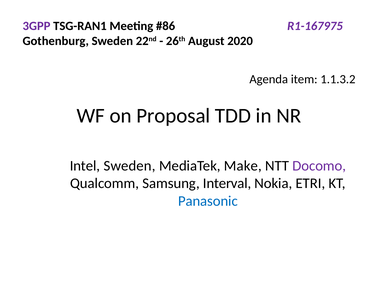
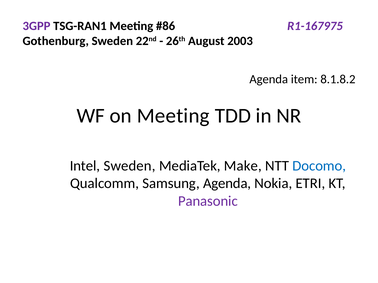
2020: 2020 -> 2003
1.1.3.2: 1.1.3.2 -> 8.1.8.2
on Proposal: Proposal -> Meeting
Docomo colour: purple -> blue
Samsung Interval: Interval -> Agenda
Panasonic colour: blue -> purple
